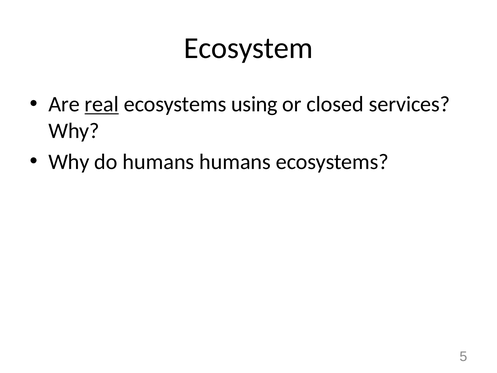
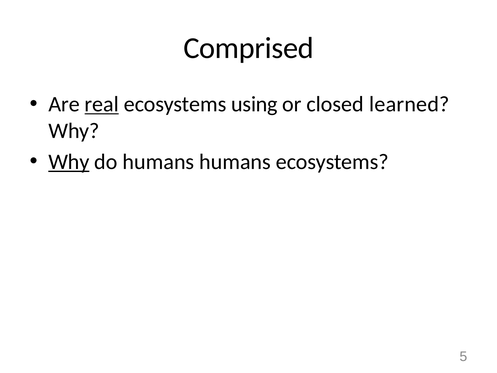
Ecosystem: Ecosystem -> Comprised
services: services -> learned
Why at (69, 162) underline: none -> present
